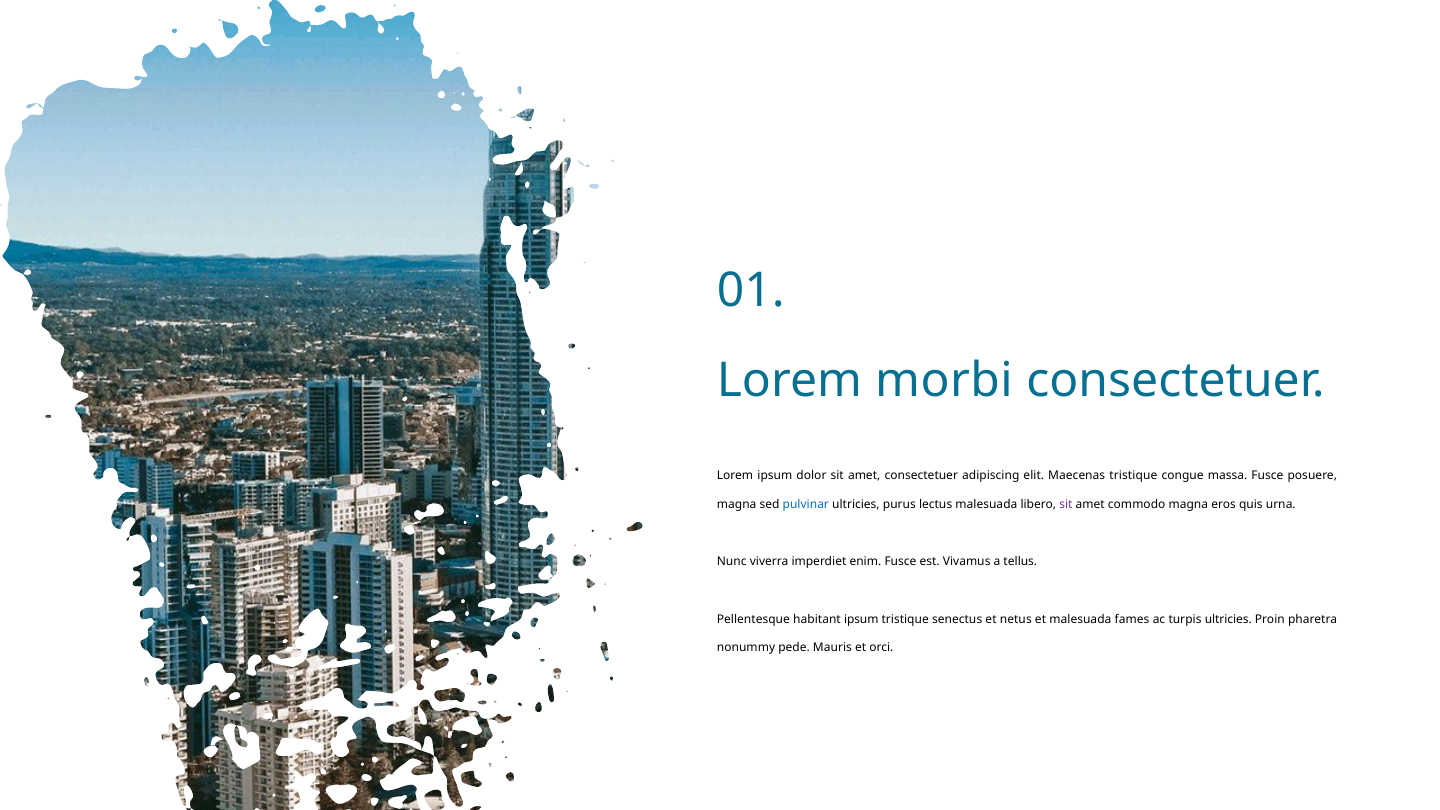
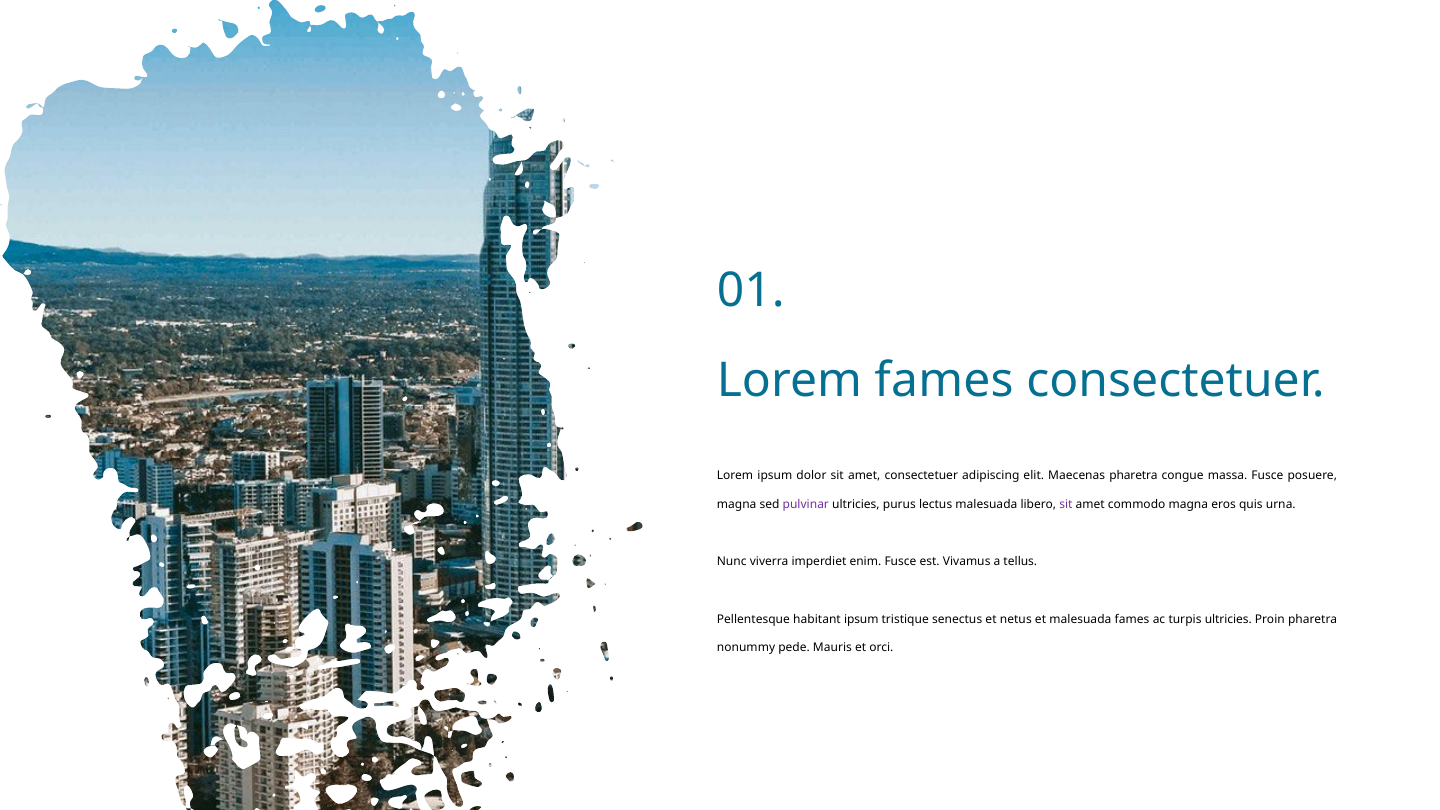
Lorem morbi: morbi -> fames
Maecenas tristique: tristique -> pharetra
pulvinar colour: blue -> purple
